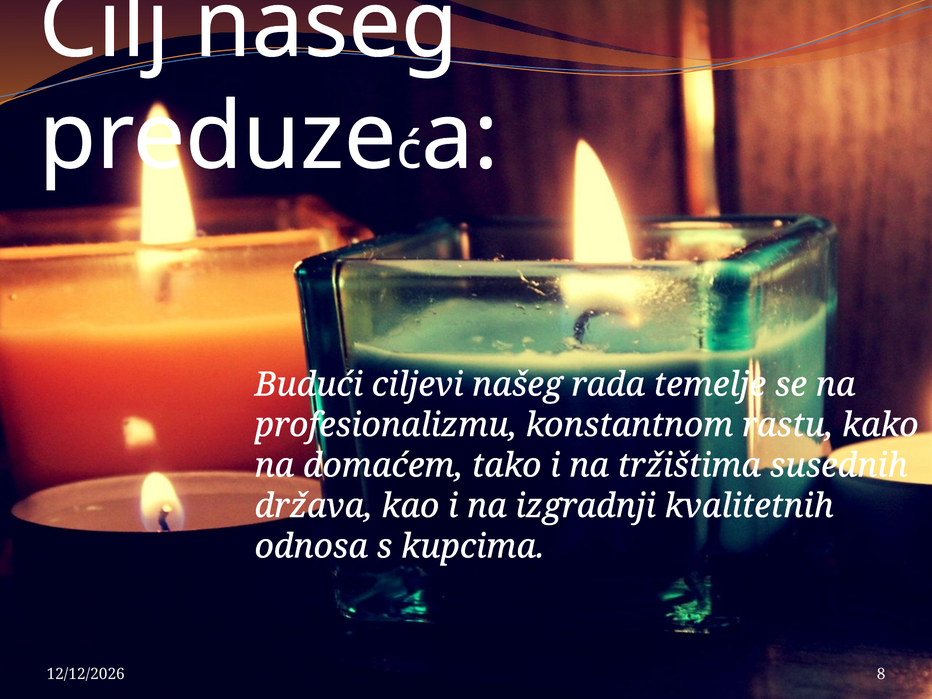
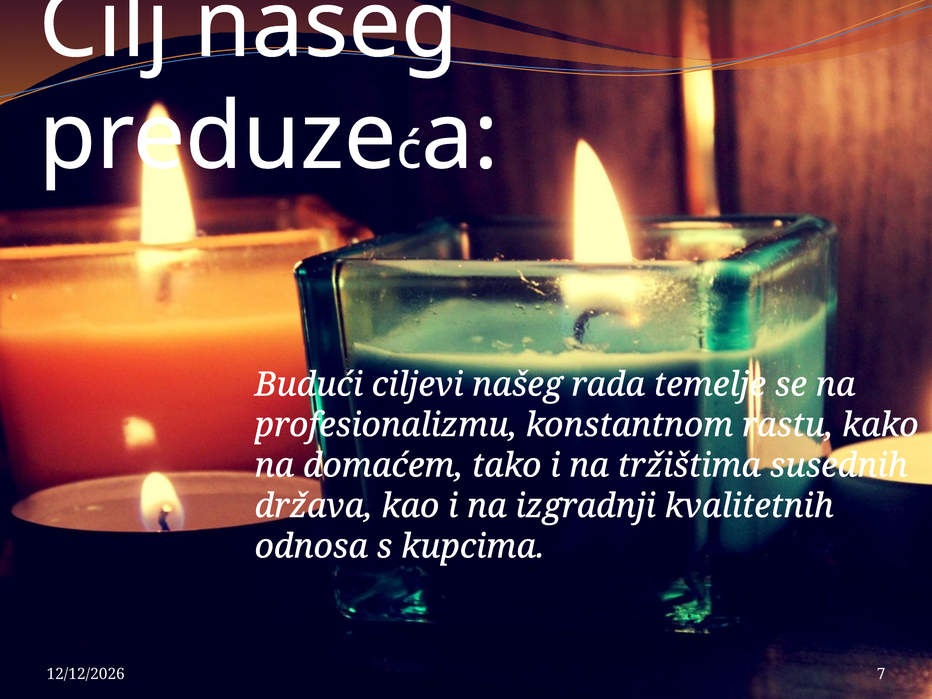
8: 8 -> 7
